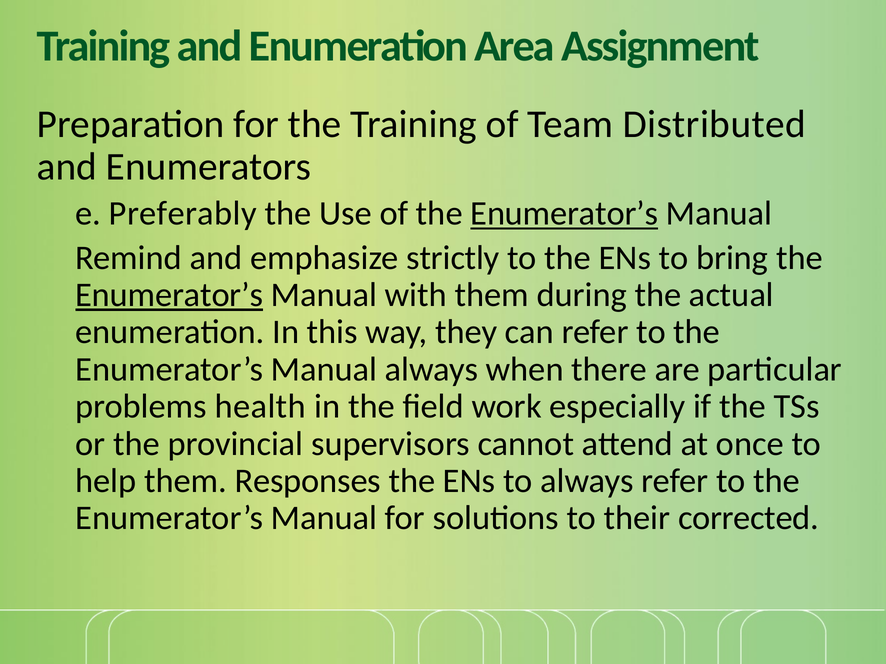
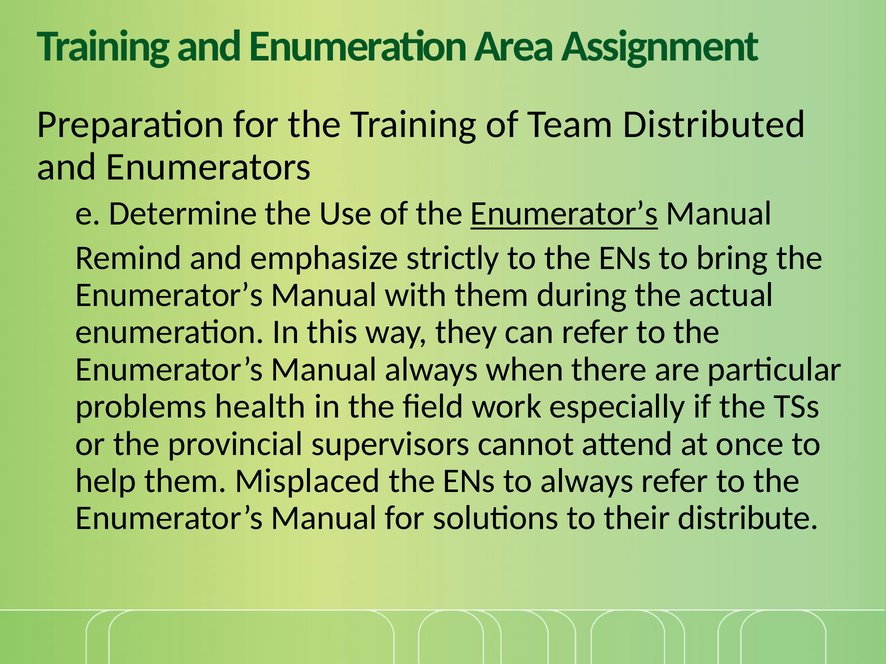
Preferably: Preferably -> Determine
Enumerator’s at (169, 295) underline: present -> none
Responses: Responses -> Misplaced
corrected: corrected -> distribute
